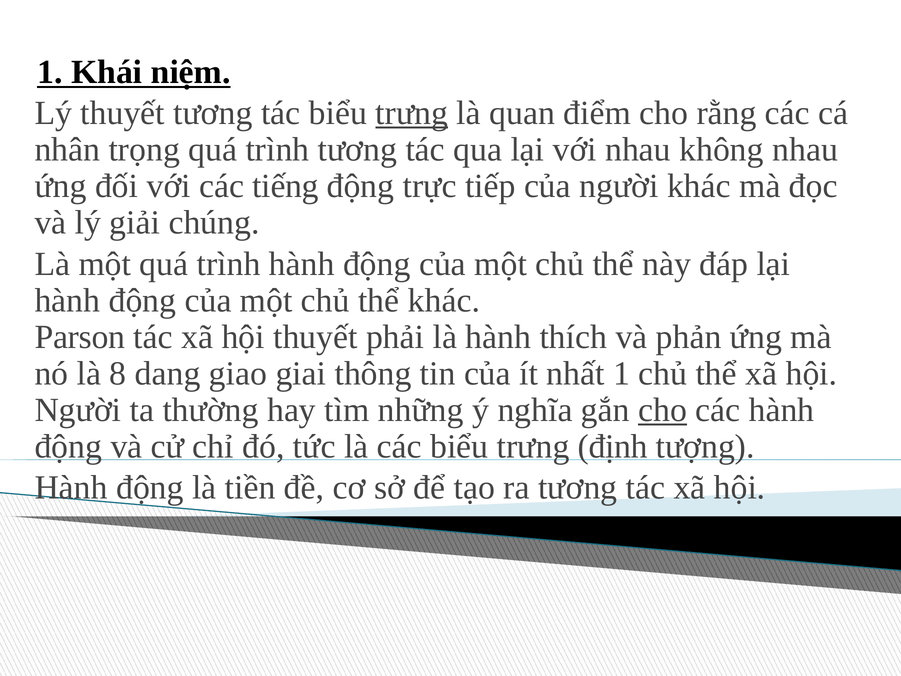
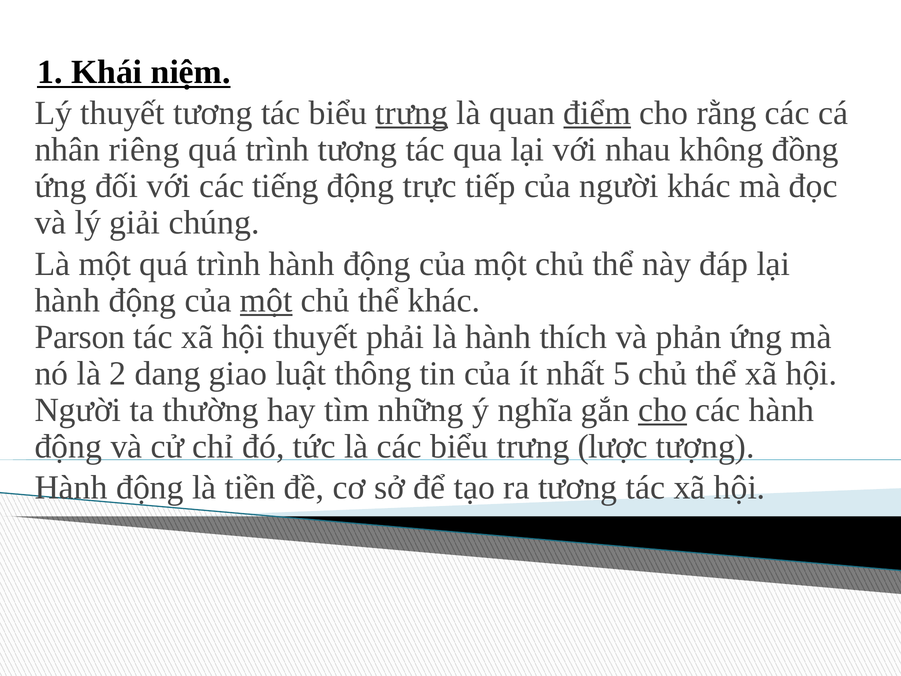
điểm underline: none -> present
trọng: trọng -> riêng
không nhau: nhau -> đồng
một at (266, 300) underline: none -> present
8: 8 -> 2
giai: giai -> luật
nhất 1: 1 -> 5
định: định -> lược
